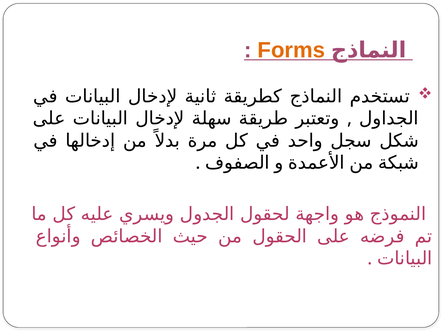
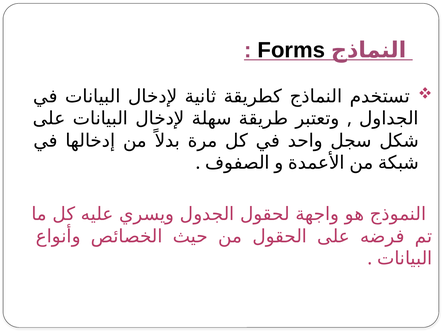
Forms colour: orange -> black
